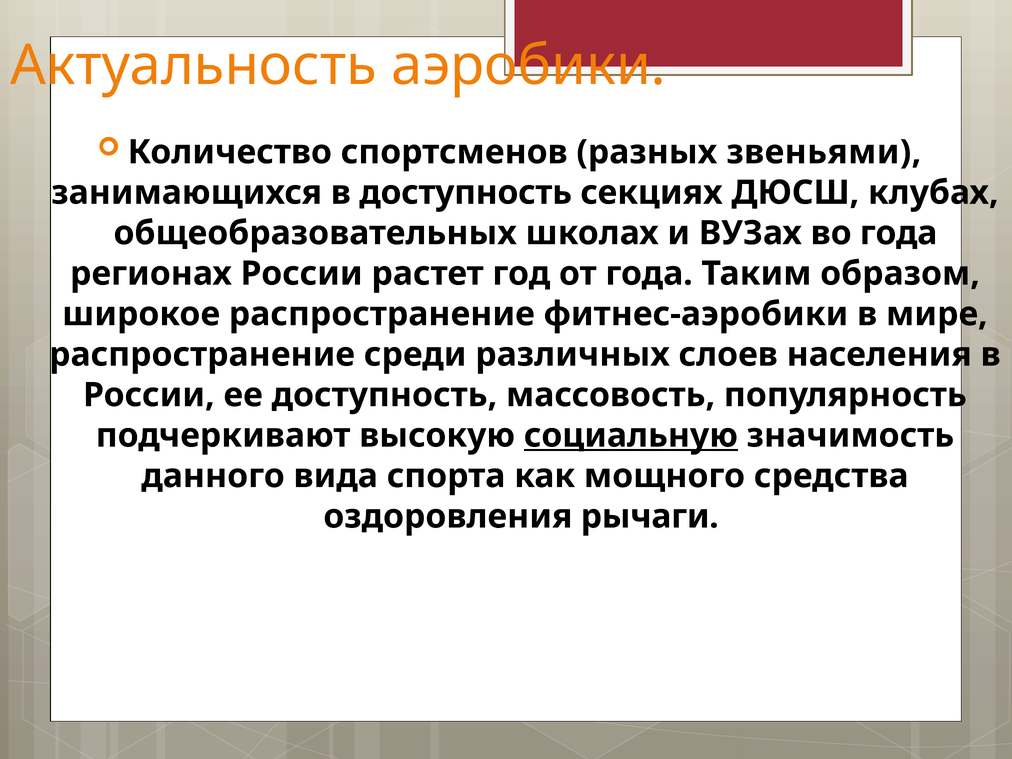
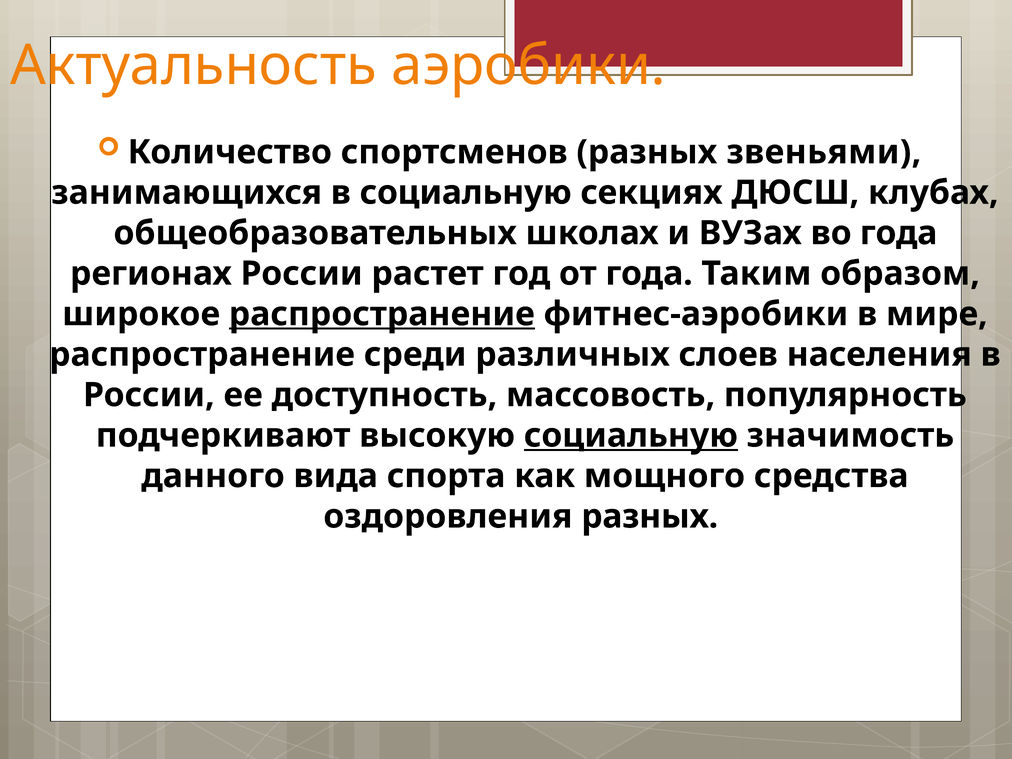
в доступность: доступность -> социальную
распространение at (382, 314) underline: none -> present
оздоровления рычаги: рычаги -> разных
